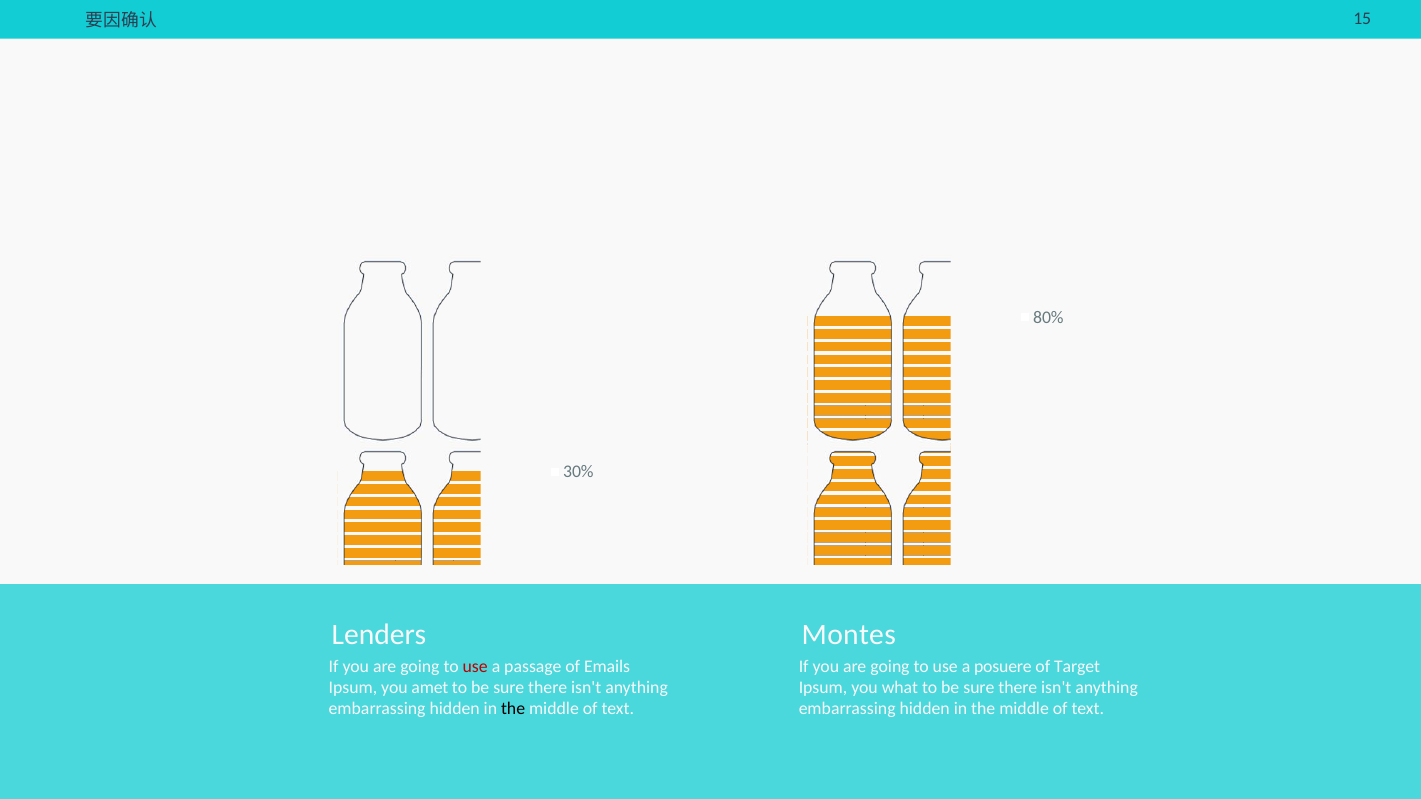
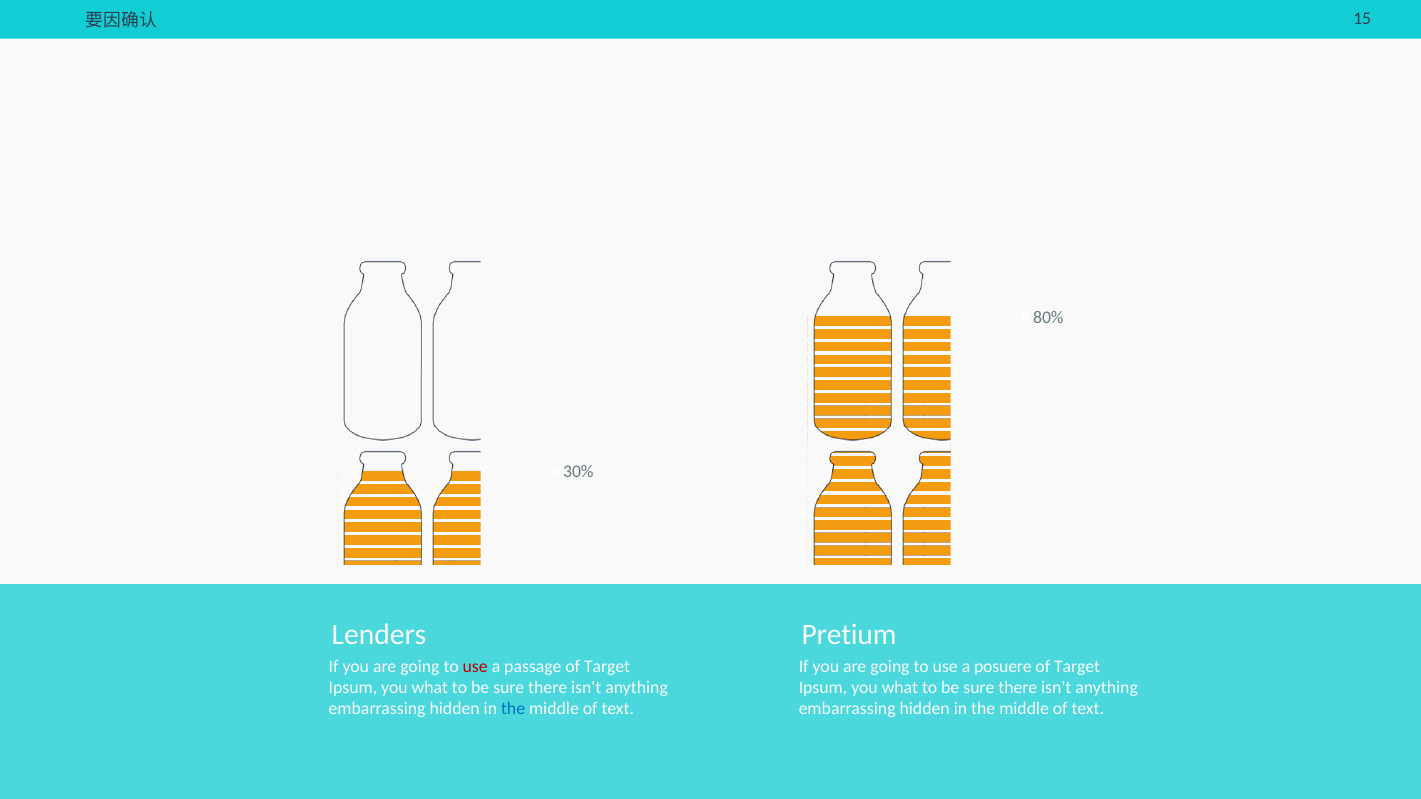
Montes: Montes -> Pretium
passage of Emails: Emails -> Target
amet at (430, 688): amet -> what
the at (513, 709) colour: black -> blue
